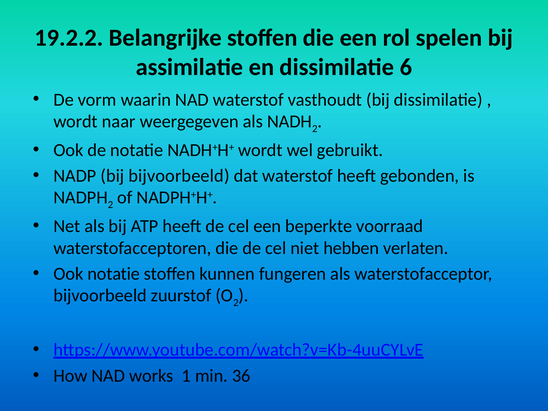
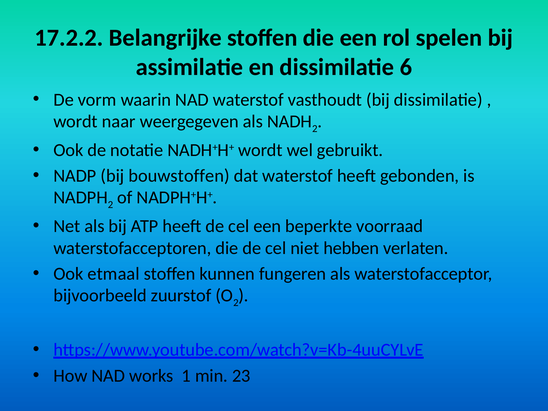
19.2.2: 19.2.2 -> 17.2.2
bij bijvoorbeeld: bijvoorbeeld -> bouwstoffen
Ook notatie: notatie -> etmaal
36: 36 -> 23
